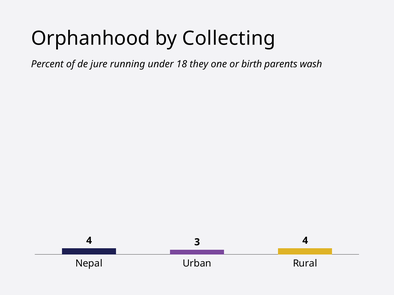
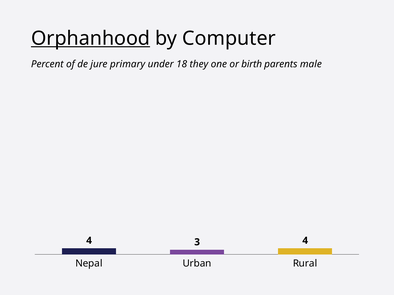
Orphanhood underline: none -> present
Collecting: Collecting -> Computer
running: running -> primary
wash: wash -> male
